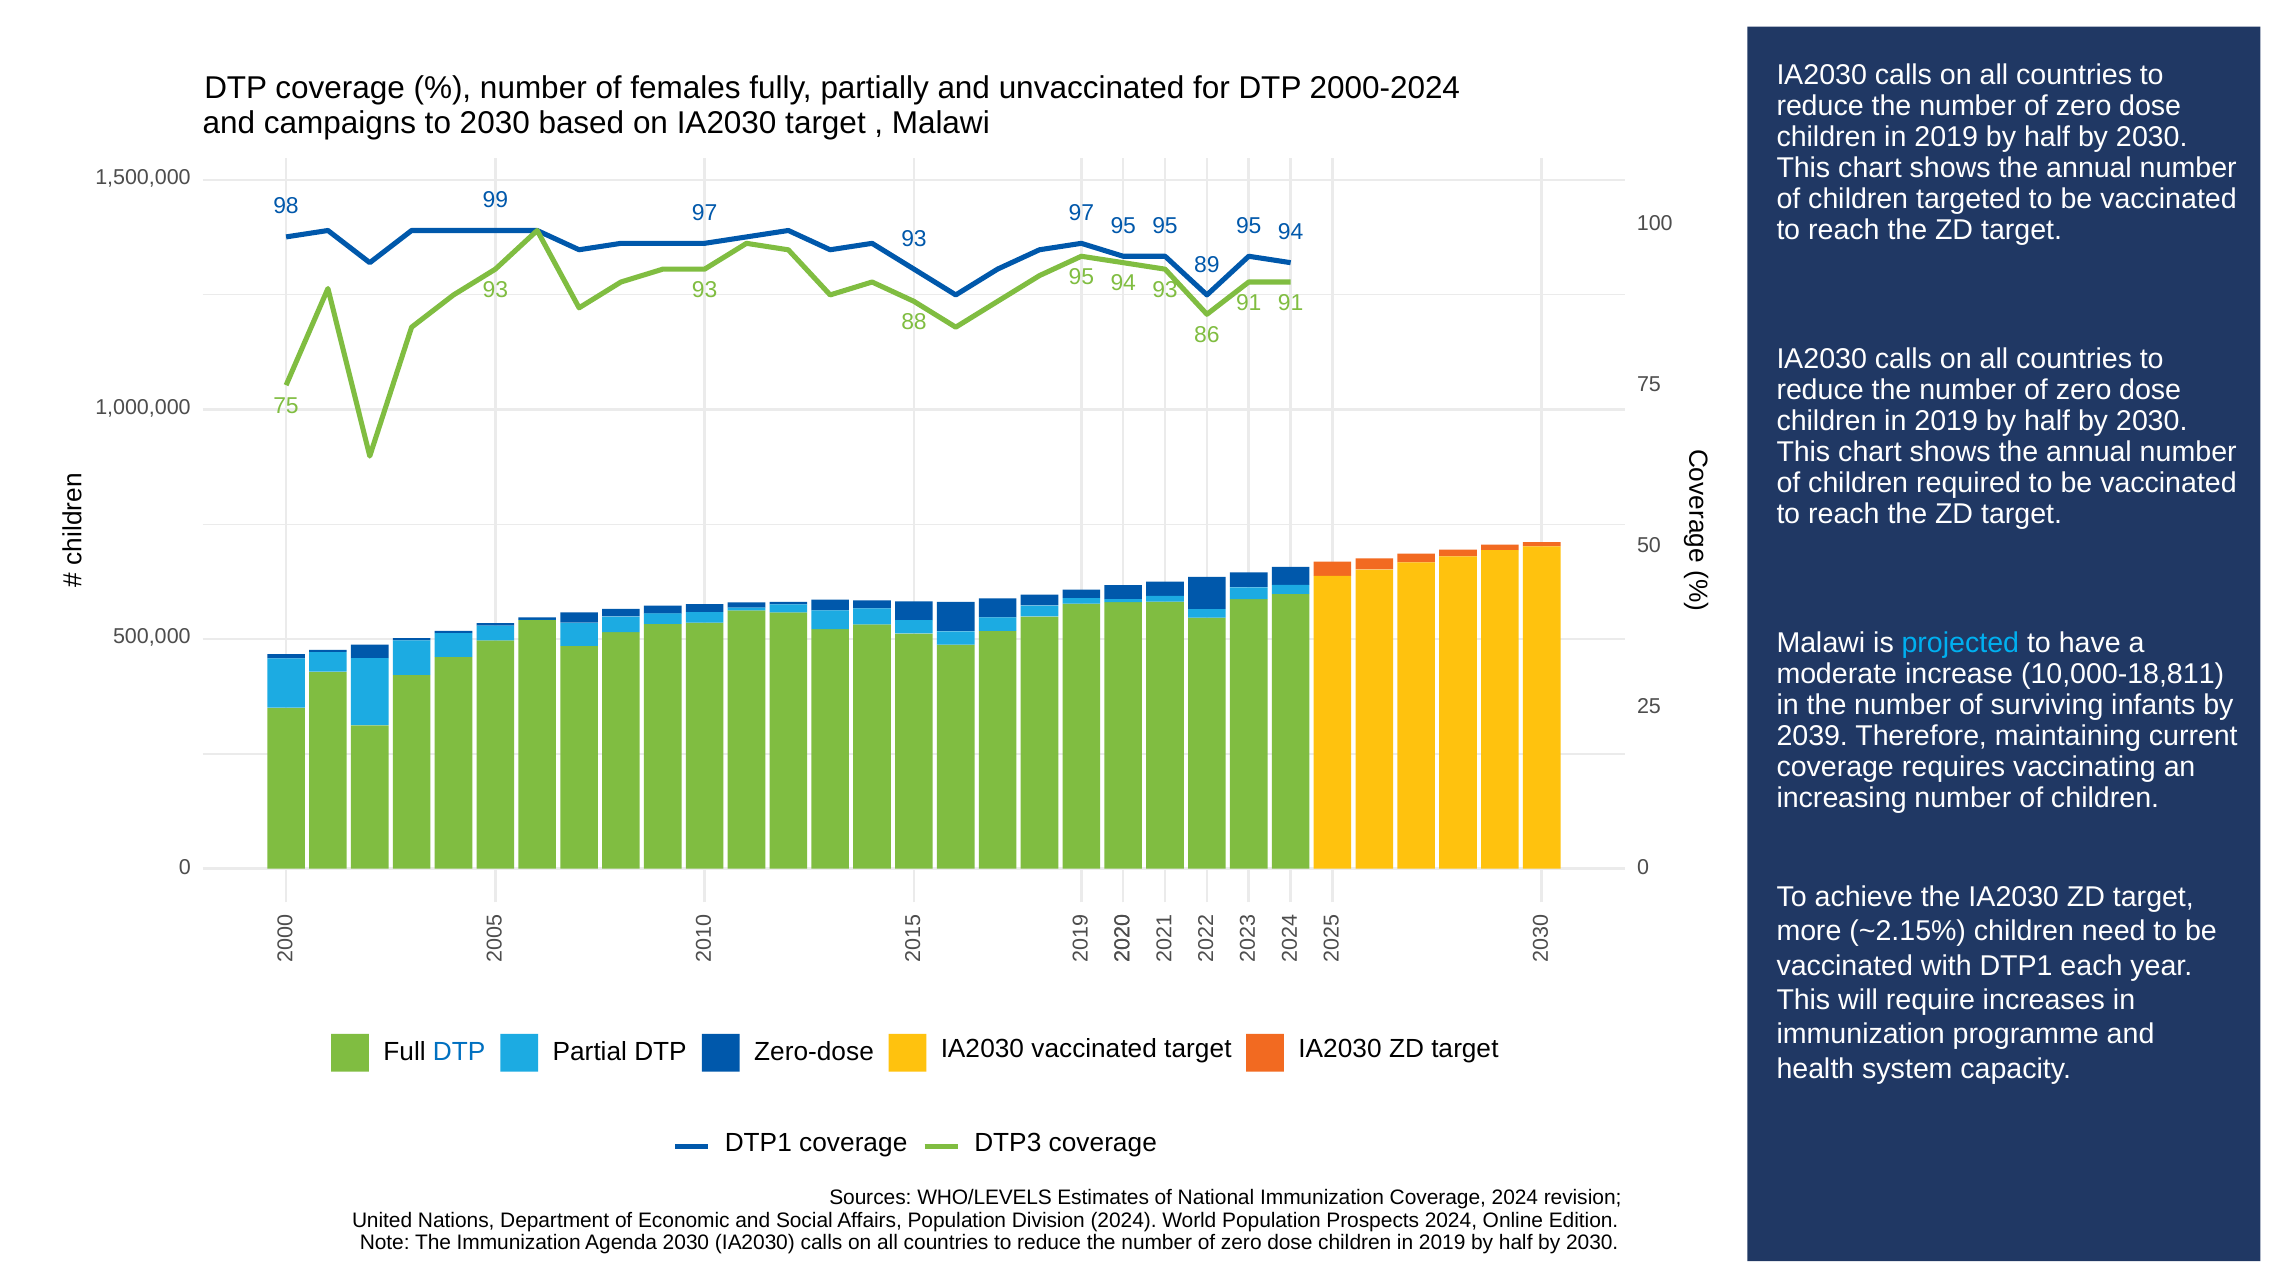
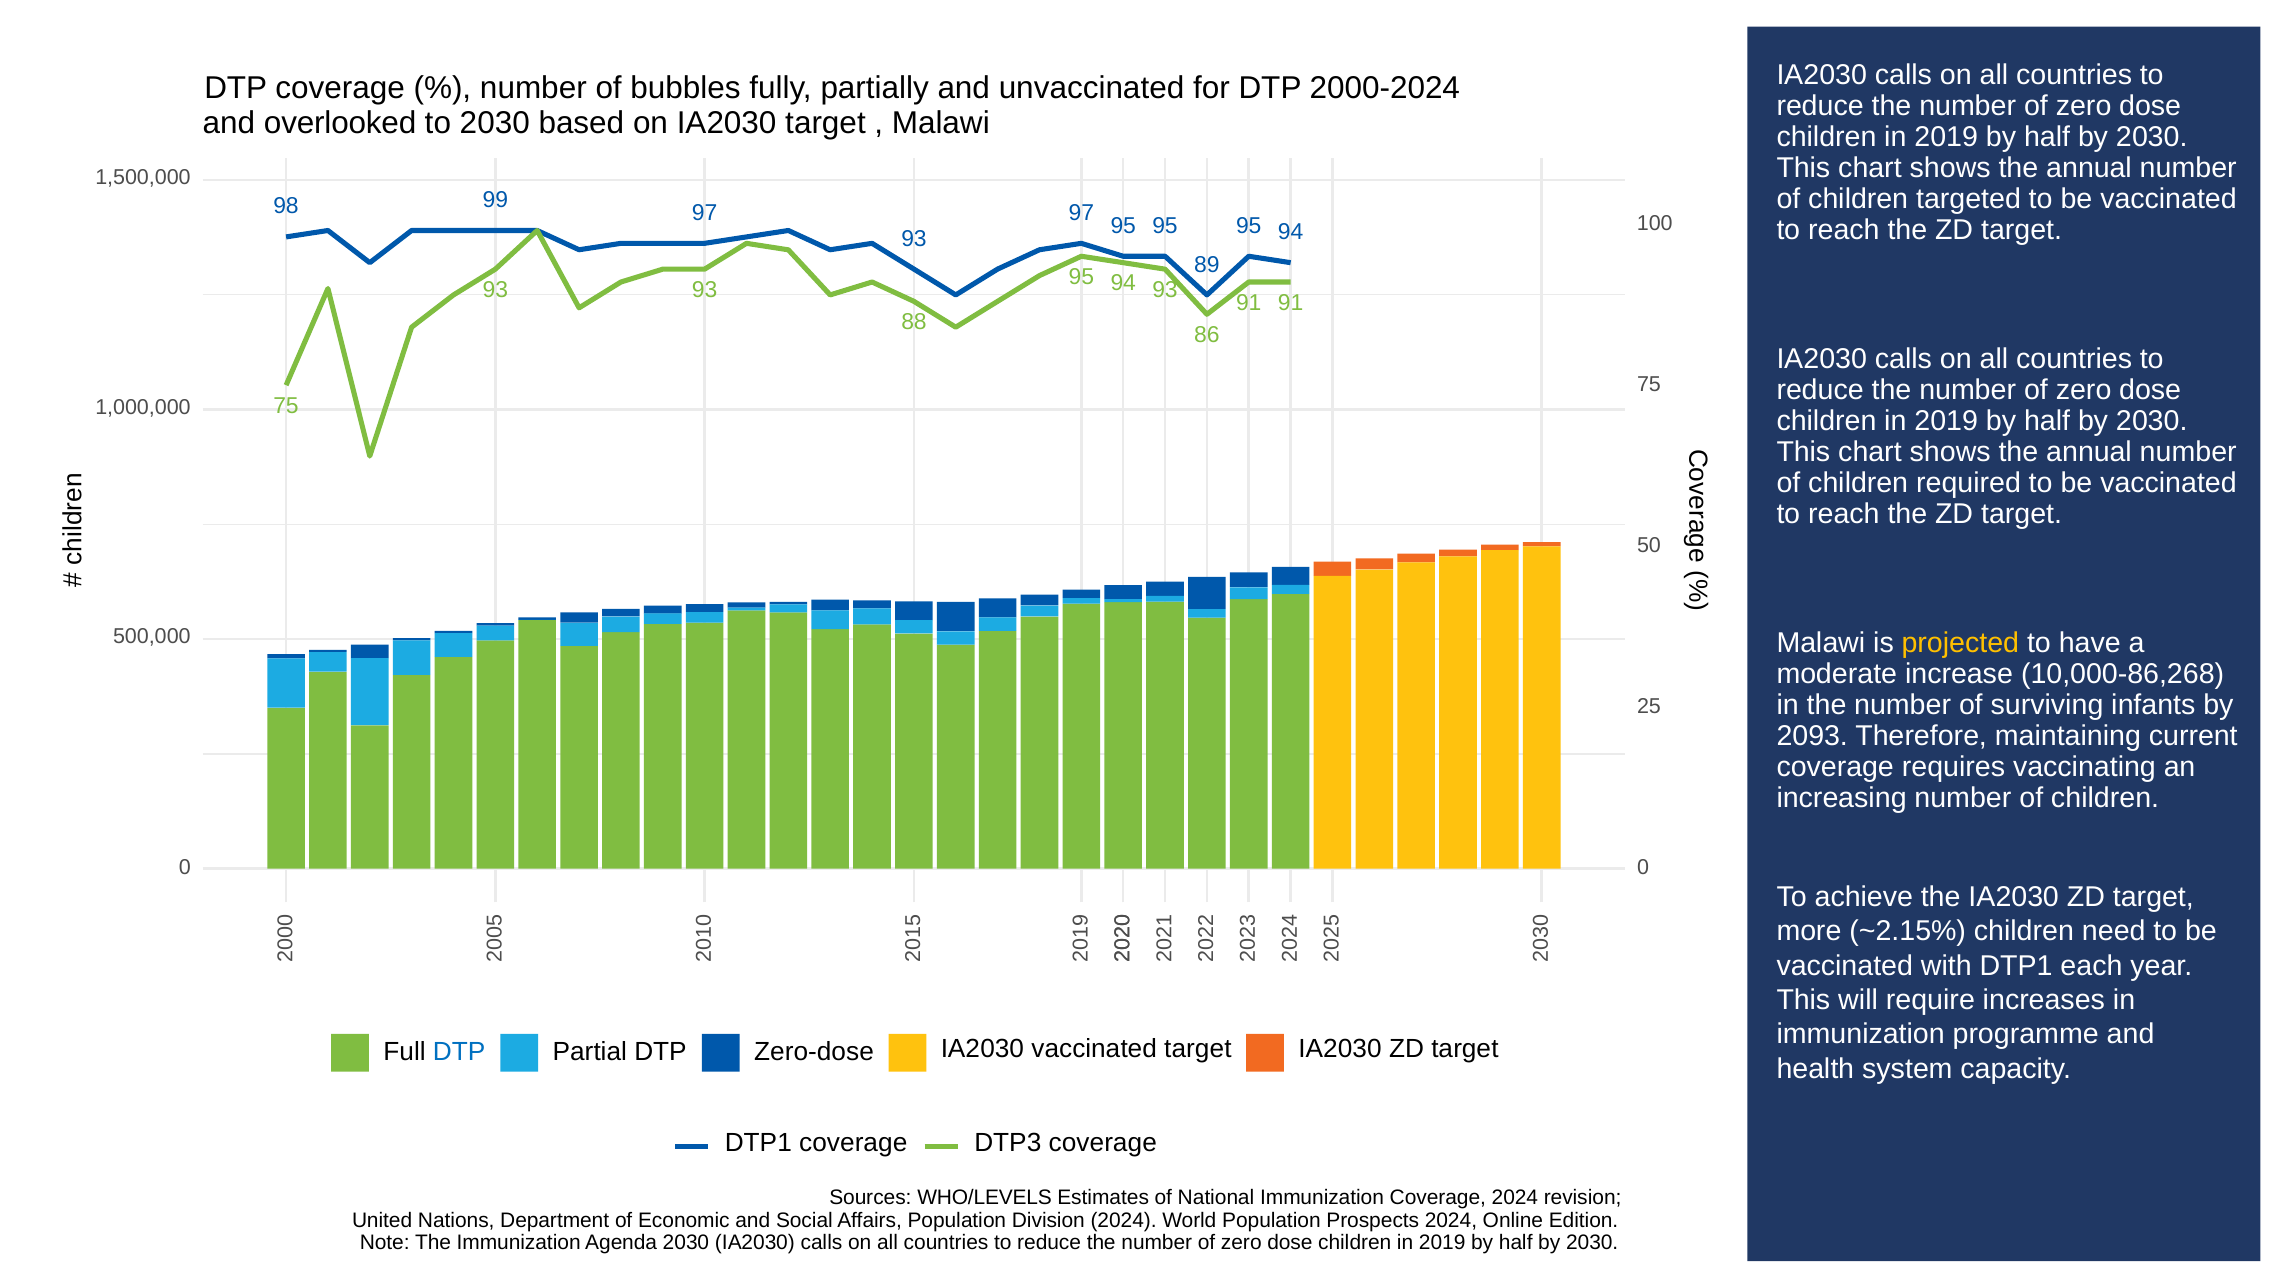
females: females -> bubbles
campaigns: campaigns -> overlooked
projected colour: light blue -> yellow
10,000-18,811: 10,000-18,811 -> 10,000-86,268
2039: 2039 -> 2093
